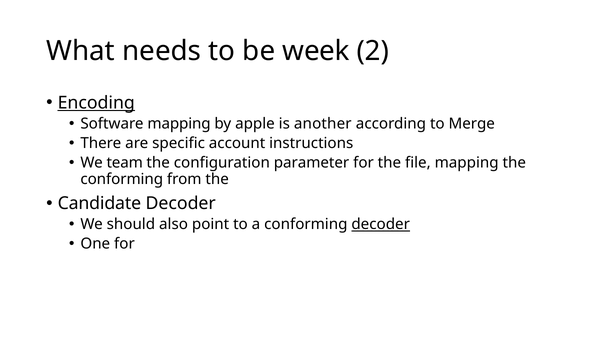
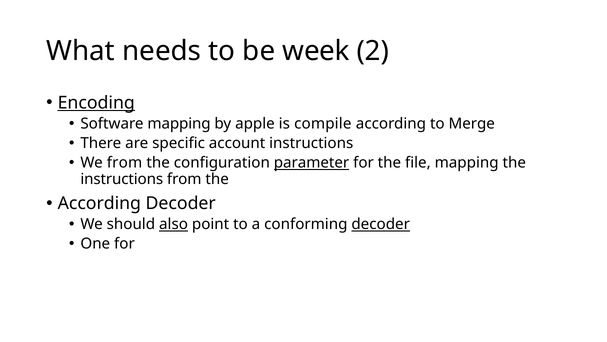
another: another -> compile
We team: team -> from
parameter underline: none -> present
conforming at (122, 179): conforming -> instructions
Candidate at (99, 203): Candidate -> According
also underline: none -> present
